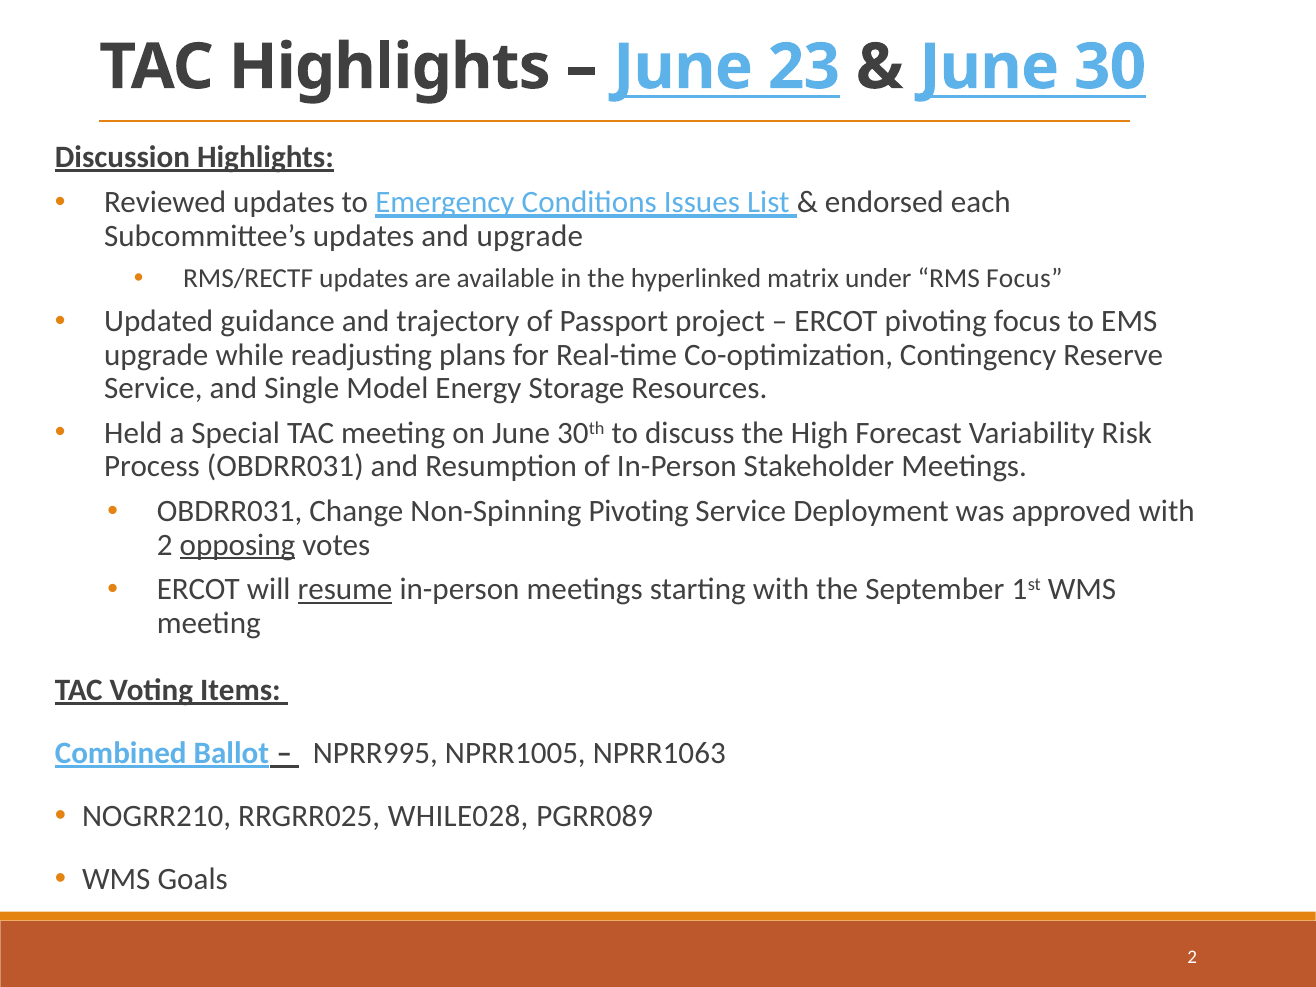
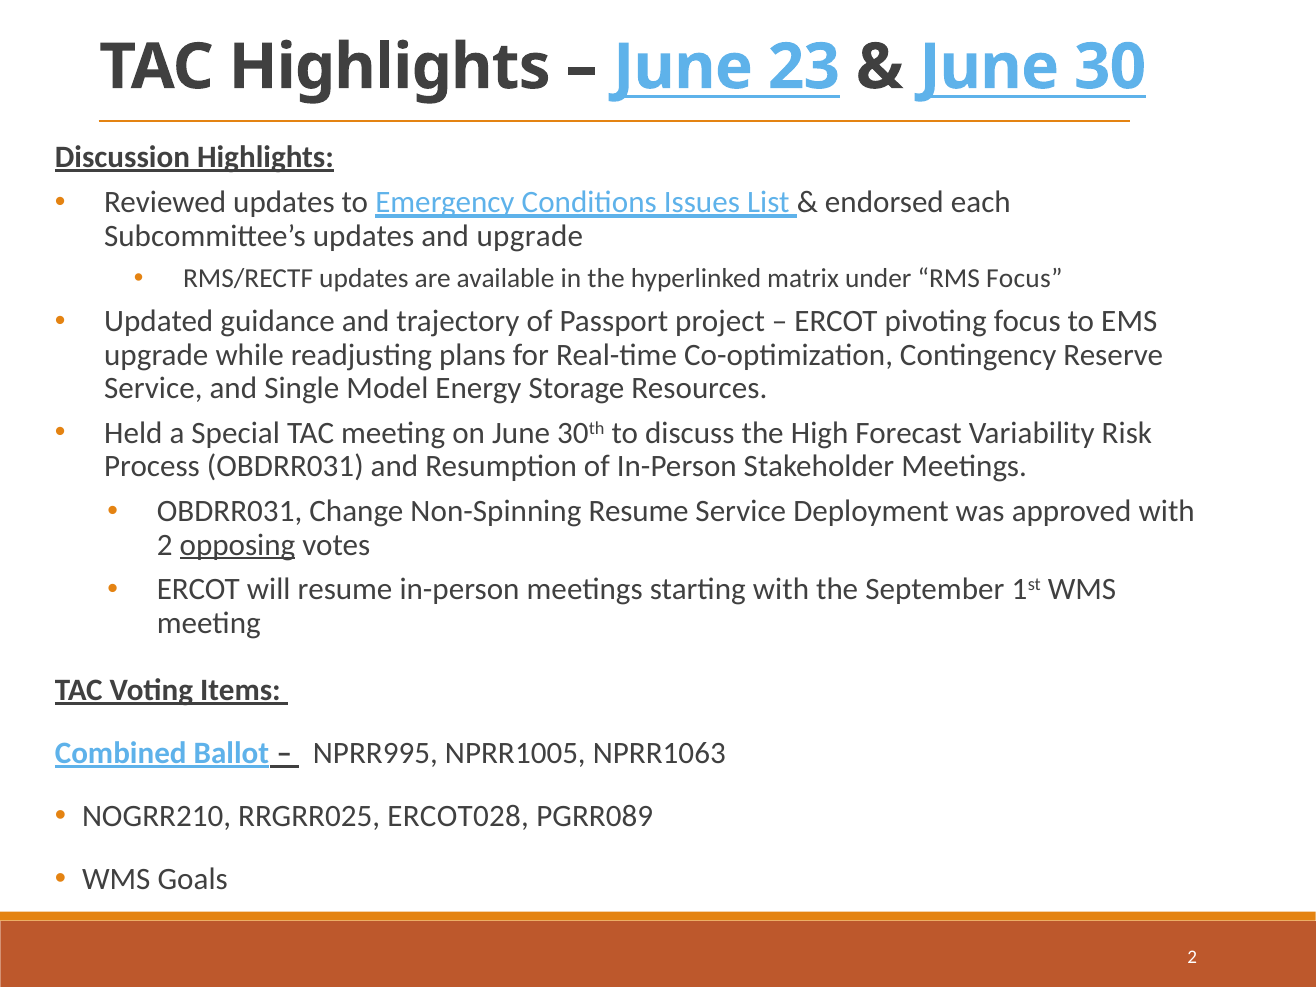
Non-Spinning Pivoting: Pivoting -> Resume
resume at (345, 589) underline: present -> none
WHILE028: WHILE028 -> ERCOT028
